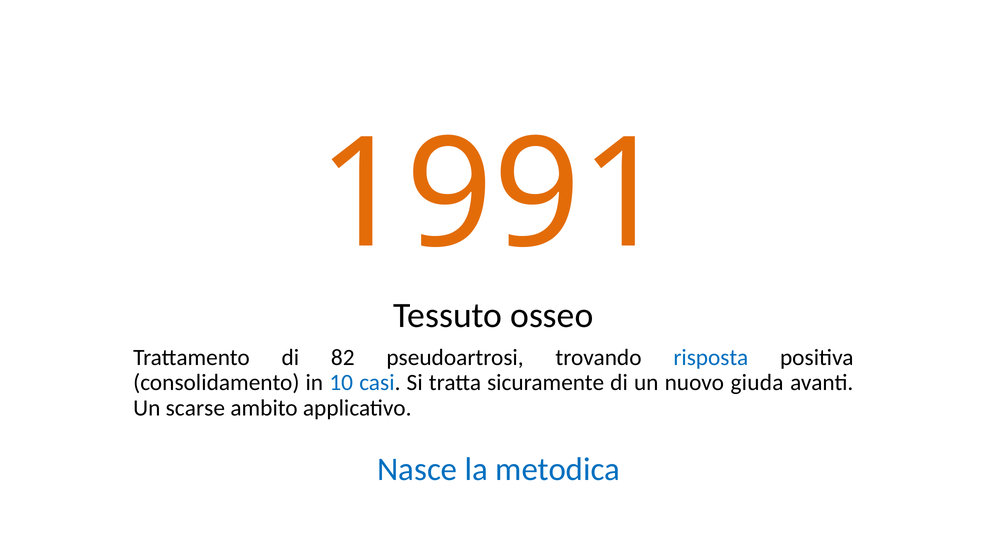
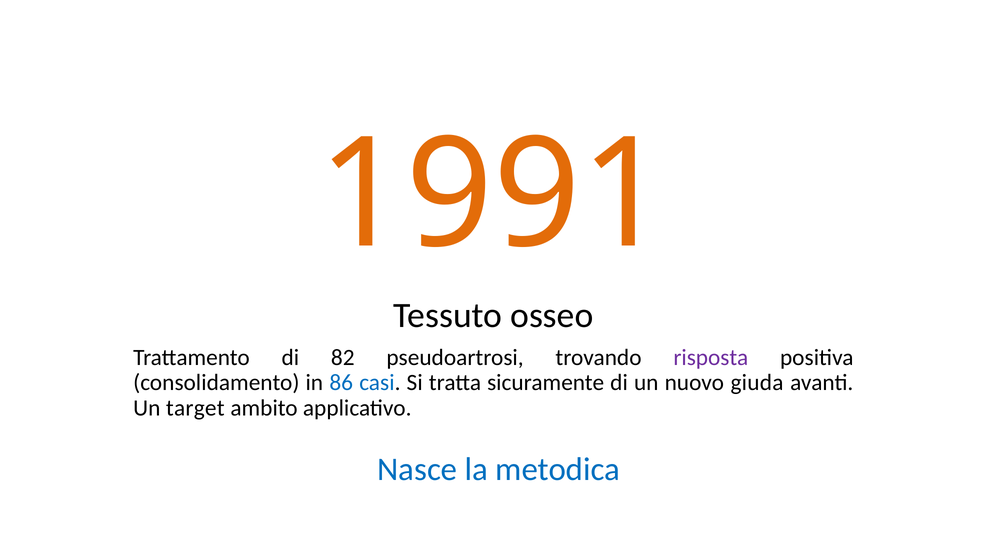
risposta colour: blue -> purple
10: 10 -> 86
scarse: scarse -> target
